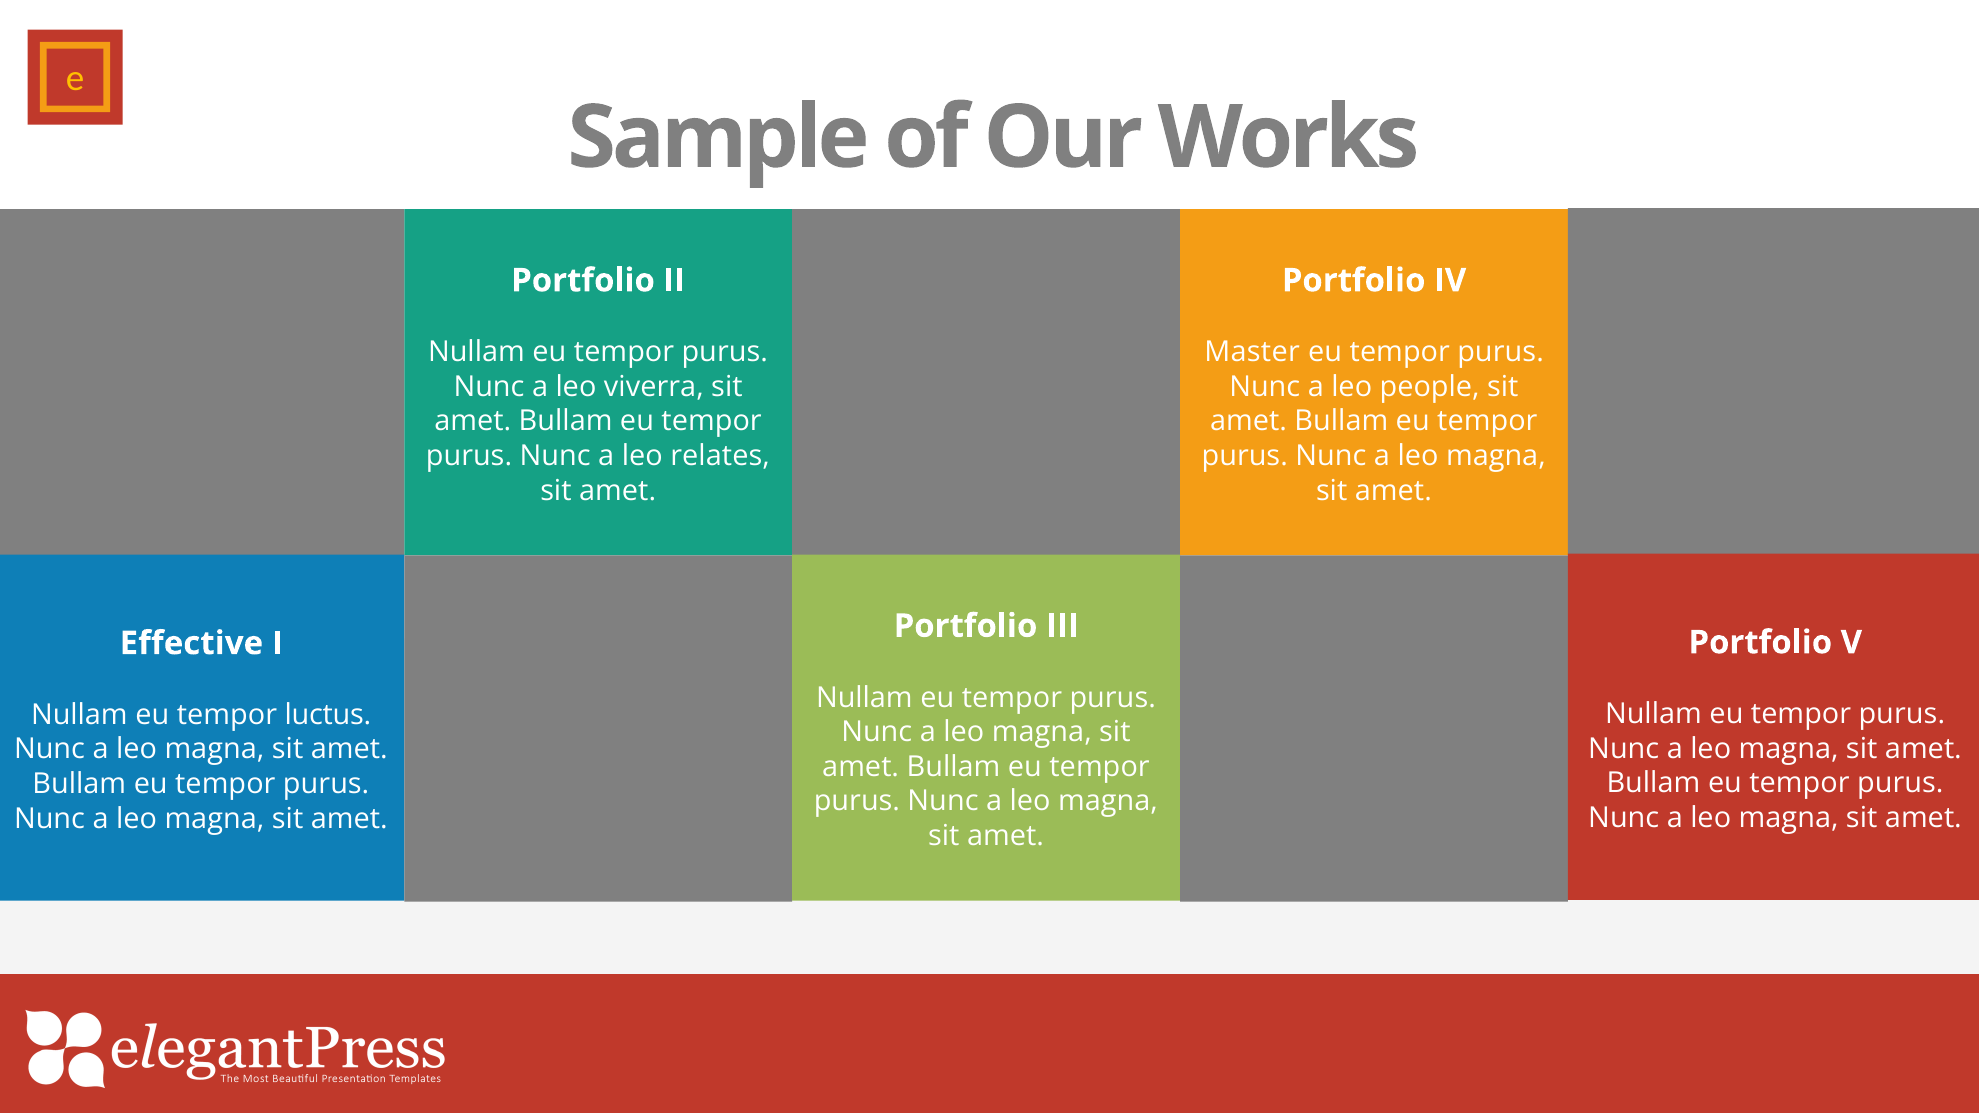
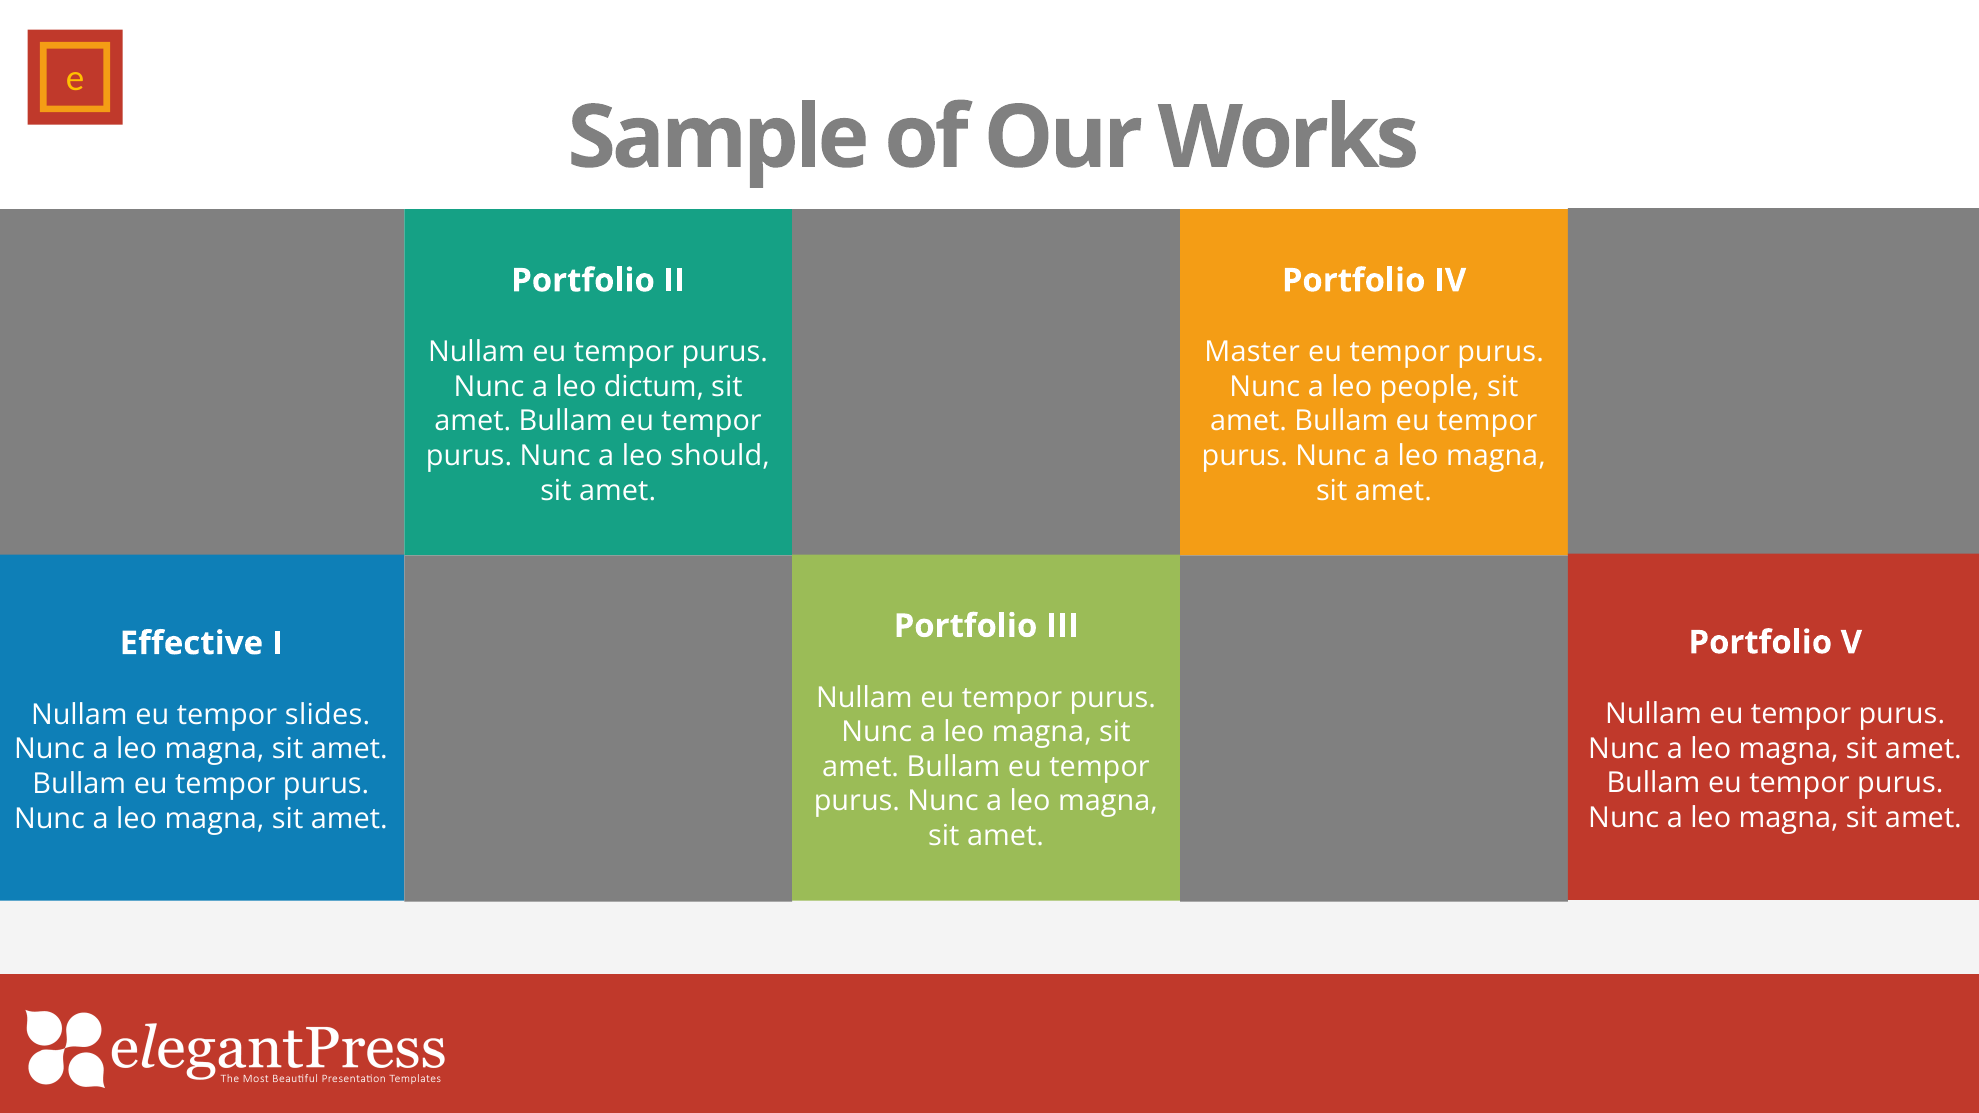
viverra: viverra -> dictum
relates: relates -> should
luctus: luctus -> slides
